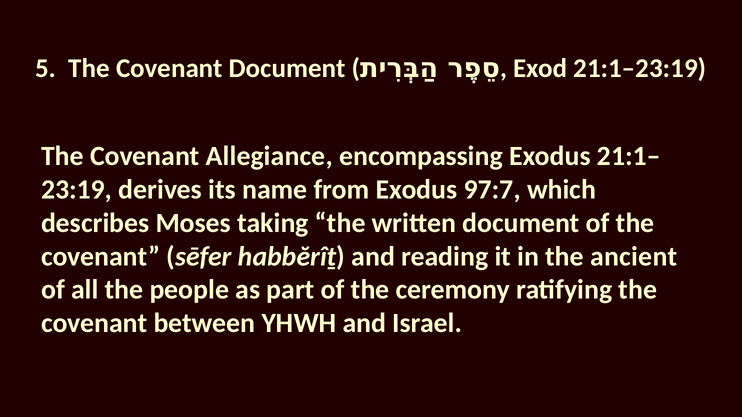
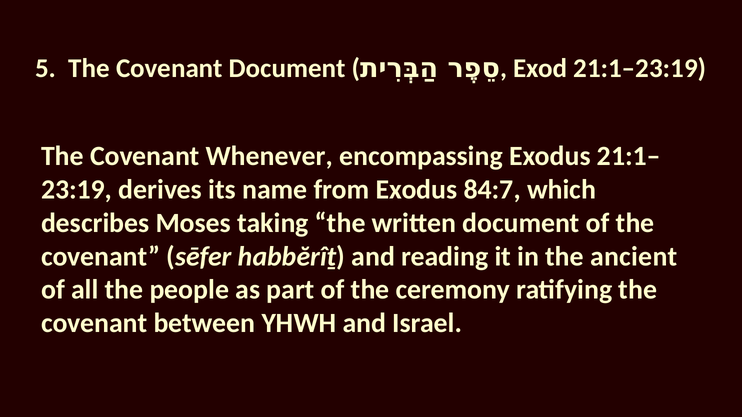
Allegiance: Allegiance -> Whenever
97:7: 97:7 -> 84:7
